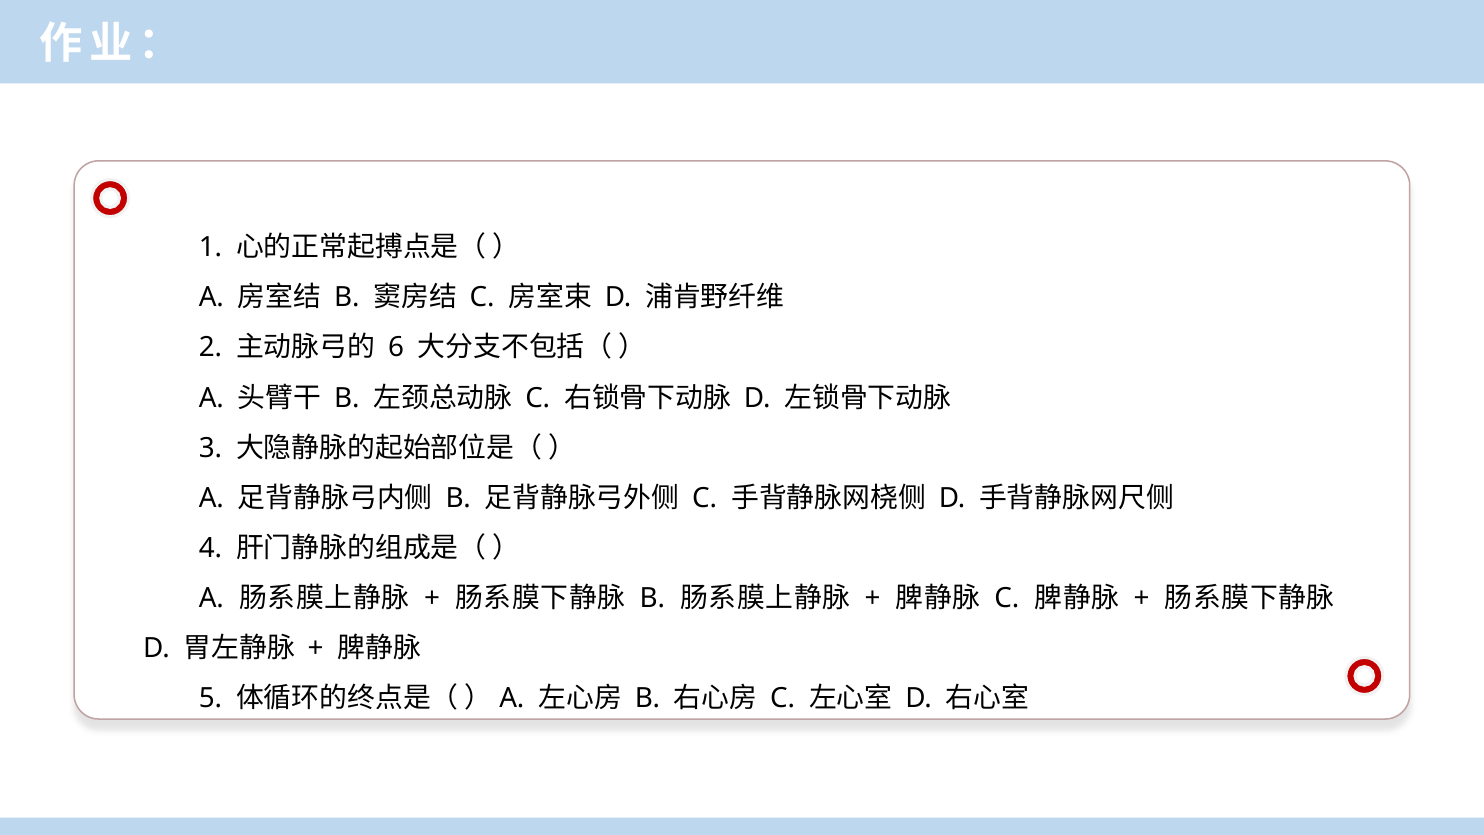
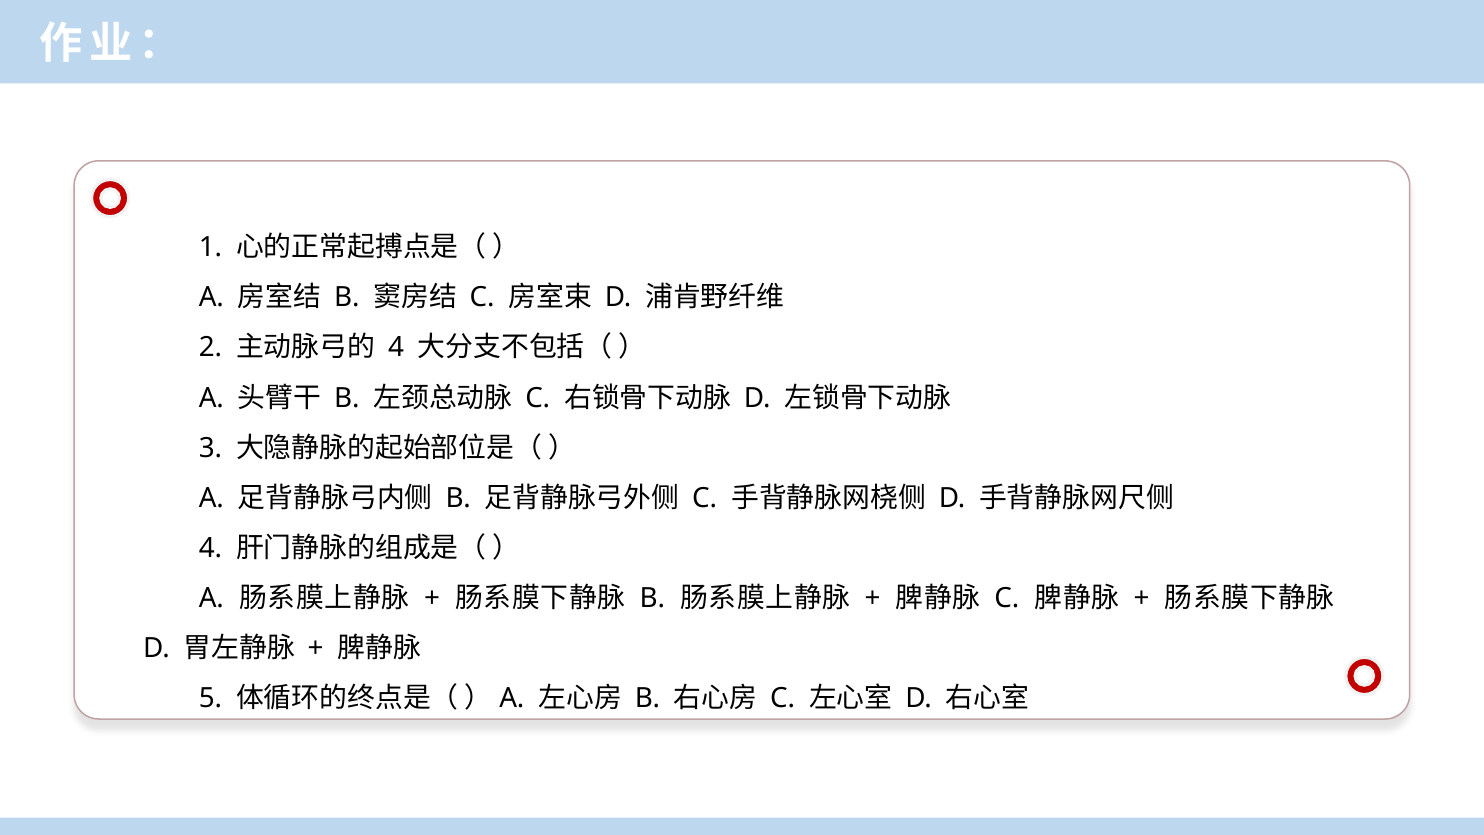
6 at (396, 348): 6 -> 4
